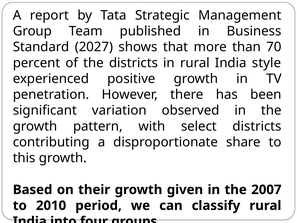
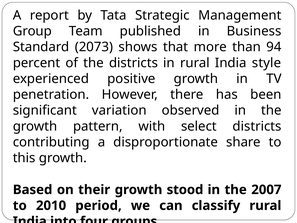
2027: 2027 -> 2073
70: 70 -> 94
given: given -> stood
